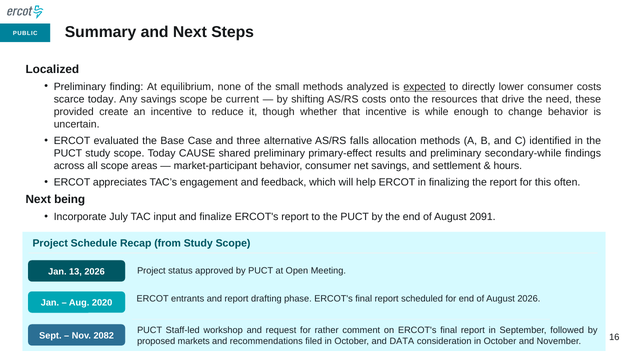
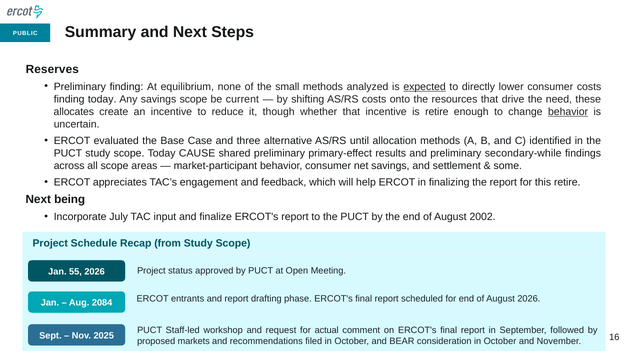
Localized: Localized -> Reserves
scarce at (69, 99): scarce -> finding
provided: provided -> allocates
is while: while -> retire
behavior at (568, 112) underline: none -> present
falls: falls -> until
hours: hours -> some
this often: often -> retire
2091: 2091 -> 2002
13: 13 -> 55
2020: 2020 -> 2084
rather: rather -> actual
2082: 2082 -> 2025
DATA: DATA -> BEAR
